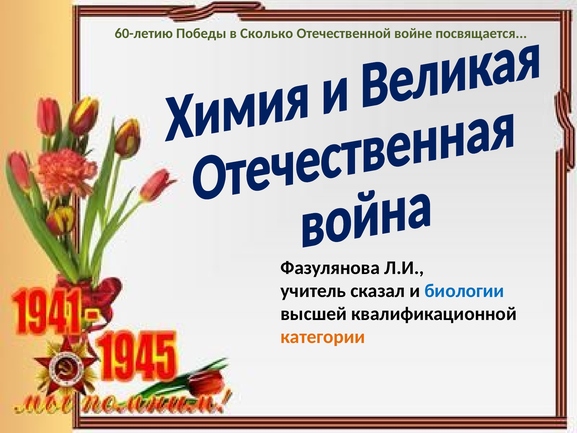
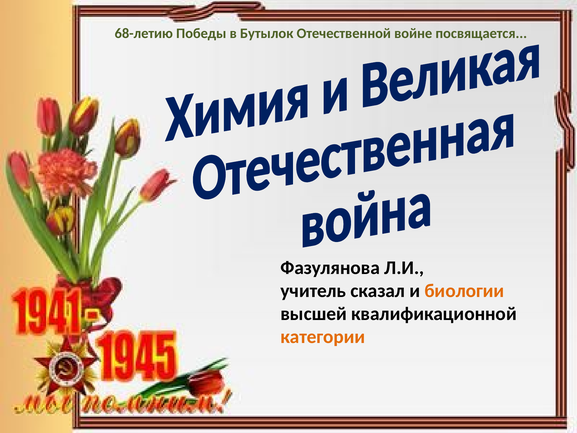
60-летию: 60-летию -> 68-летию
Сколько: Сколько -> Бутылок
биологии colour: blue -> orange
